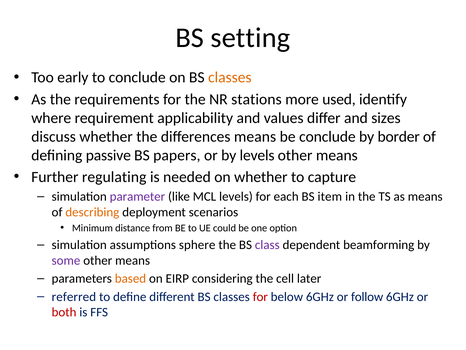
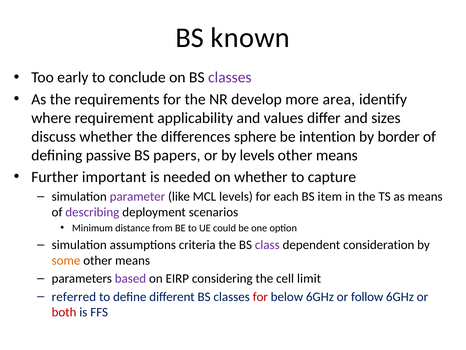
setting: setting -> known
classes at (230, 77) colour: orange -> purple
stations: stations -> develop
used: used -> area
differences means: means -> sphere
be conclude: conclude -> intention
regulating: regulating -> important
describing colour: orange -> purple
sphere: sphere -> criteria
beamforming: beamforming -> consideration
some colour: purple -> orange
based colour: orange -> purple
later: later -> limit
